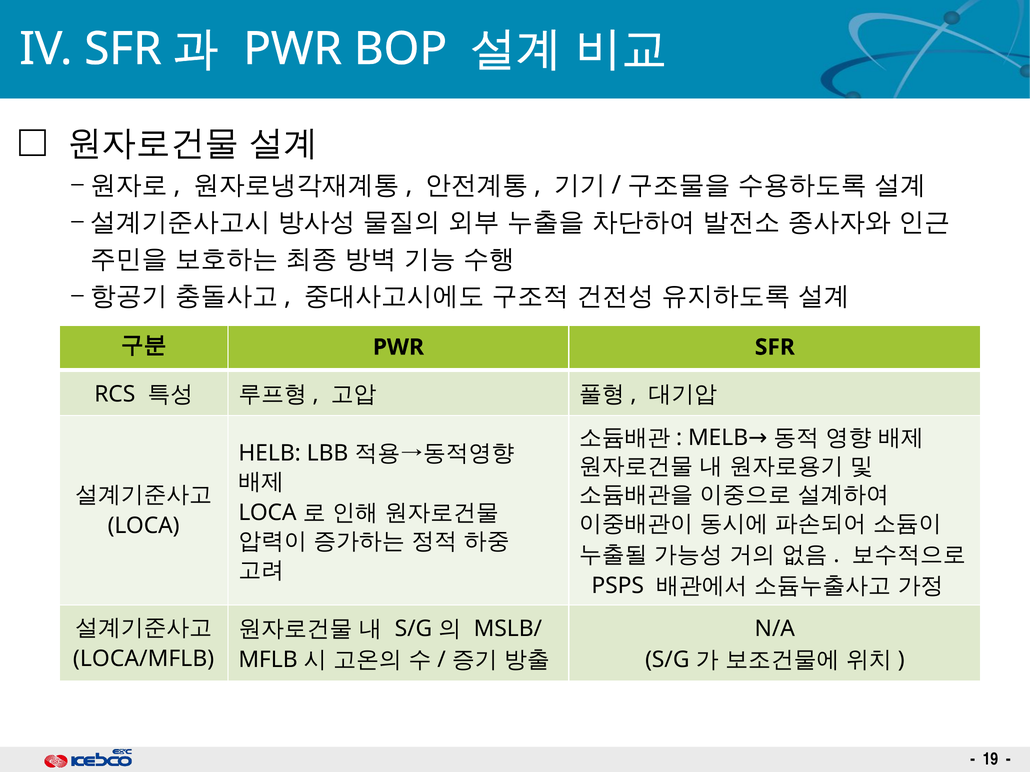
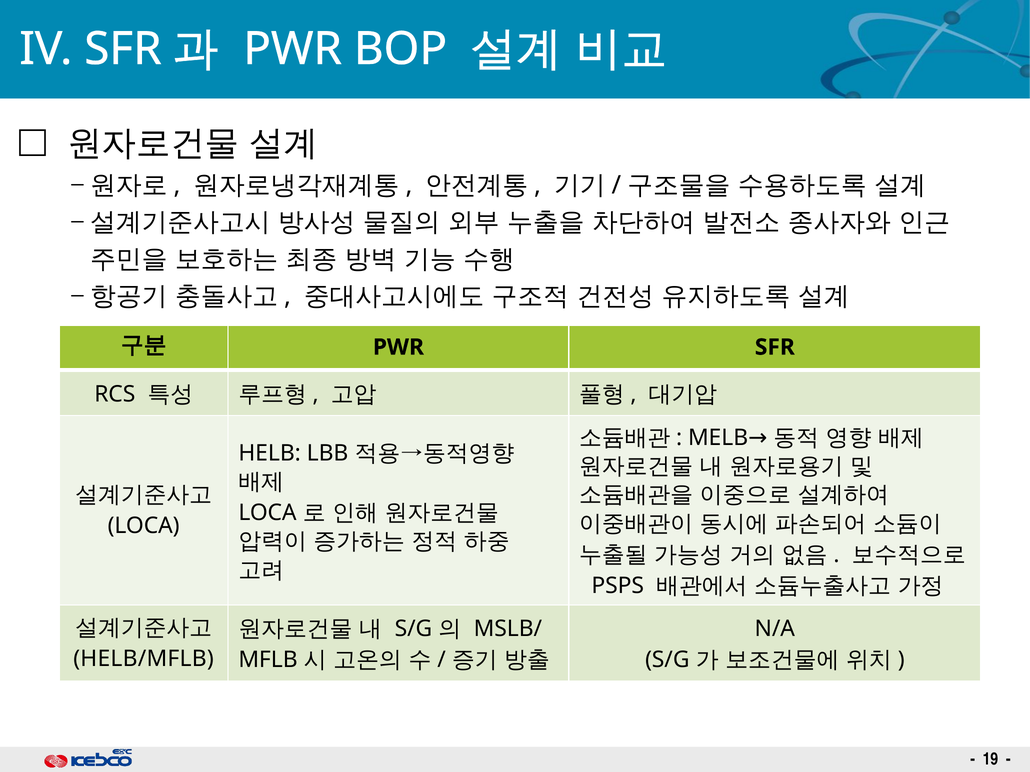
LOCA/MFLB: LOCA/MFLB -> HELB/MFLB
